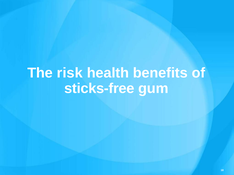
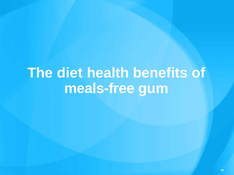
risk: risk -> diet
sticks-free: sticks-free -> meals-free
